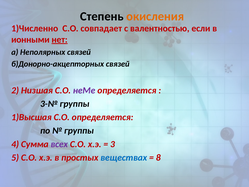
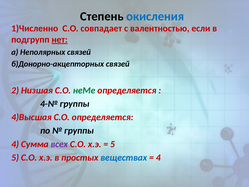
окисления colour: orange -> blue
ионными: ионными -> подгрупп
неМе colour: purple -> green
3-№: 3-№ -> 4-№
1)Высшая: 1)Высшая -> 4)Высшая
3 at (113, 144): 3 -> 5
8 at (158, 157): 8 -> 4
